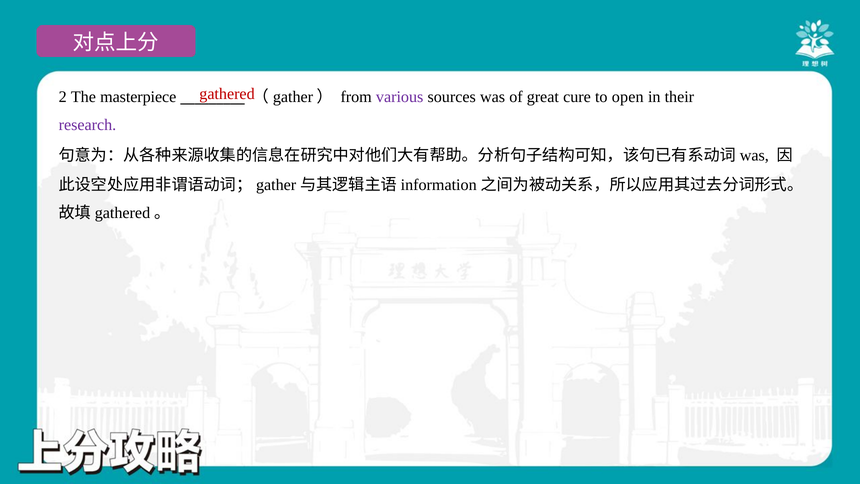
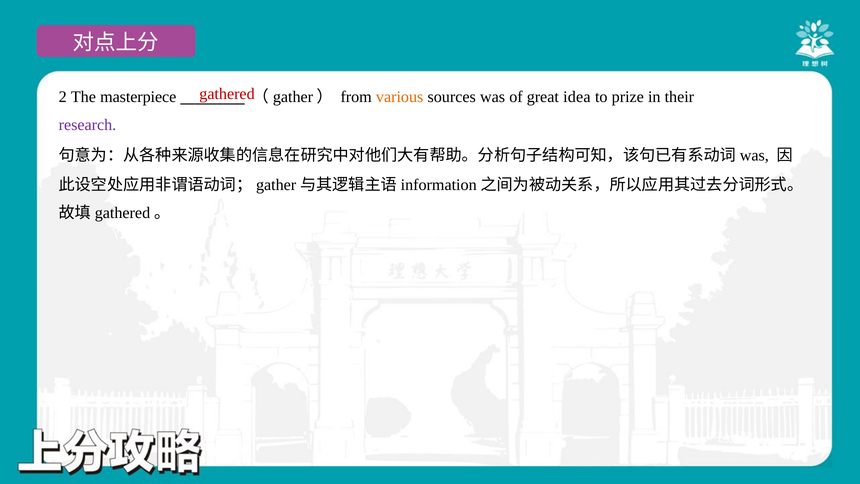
various colour: purple -> orange
cure: cure -> idea
open: open -> prize
